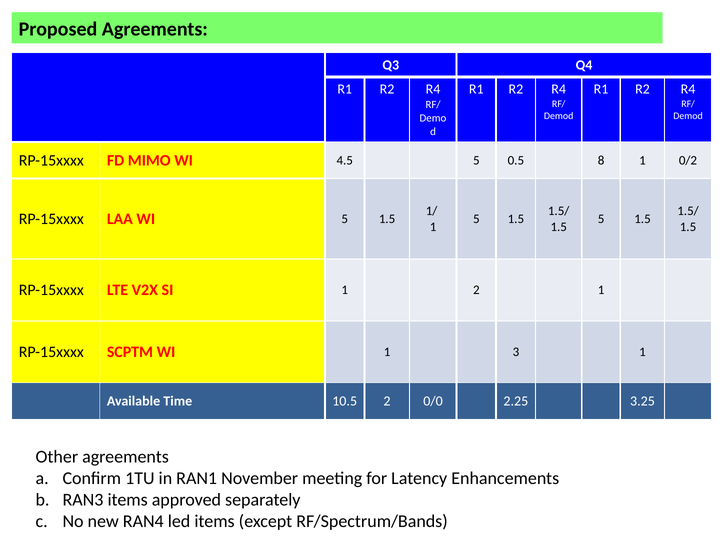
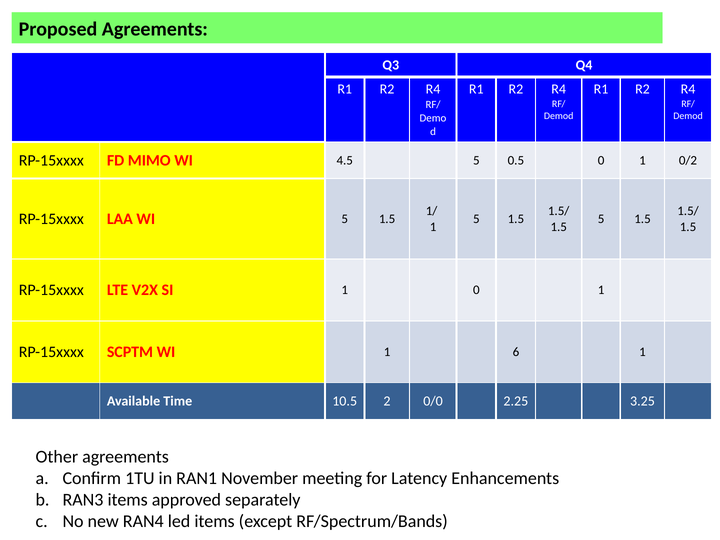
0.5 8: 8 -> 0
1 2: 2 -> 0
3: 3 -> 6
